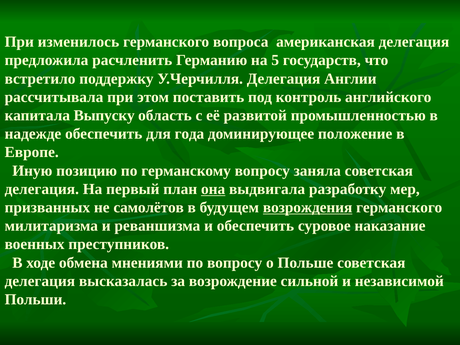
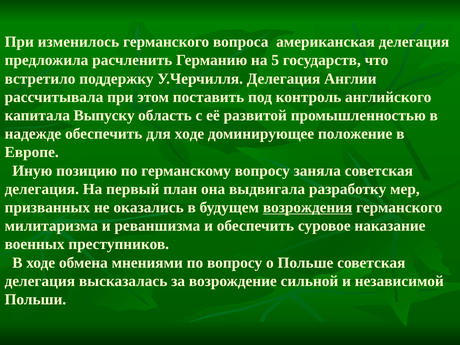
для года: года -> ходе
она underline: present -> none
самолётов: самолётов -> оказались
